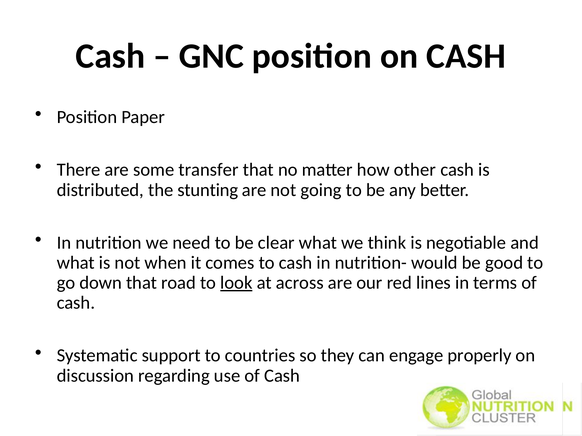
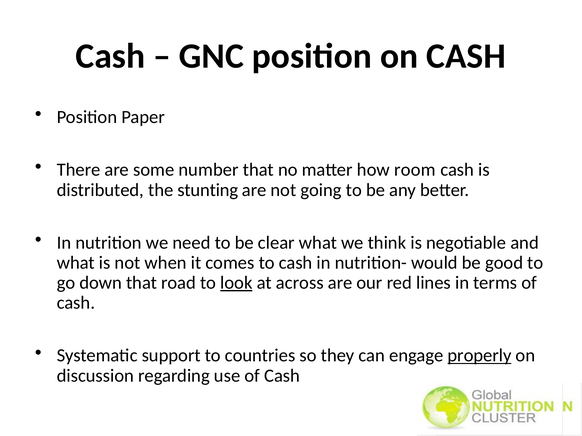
transfer: transfer -> number
other: other -> room
properly underline: none -> present
